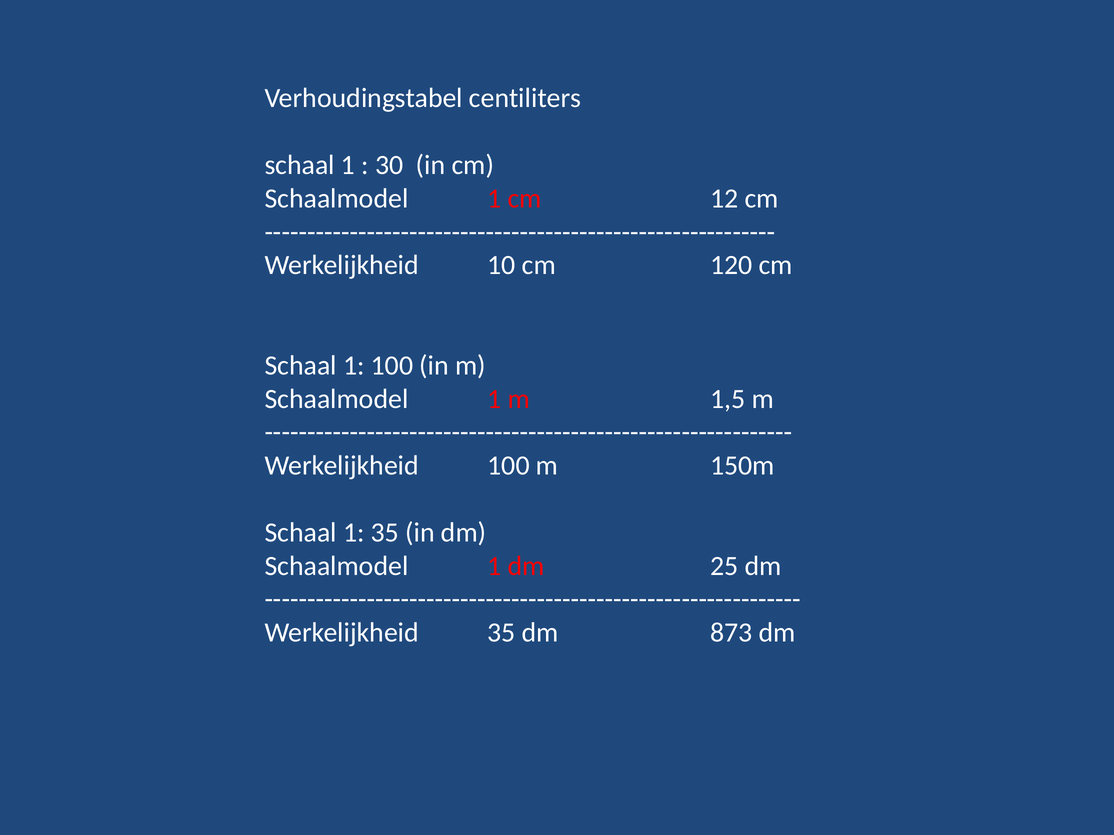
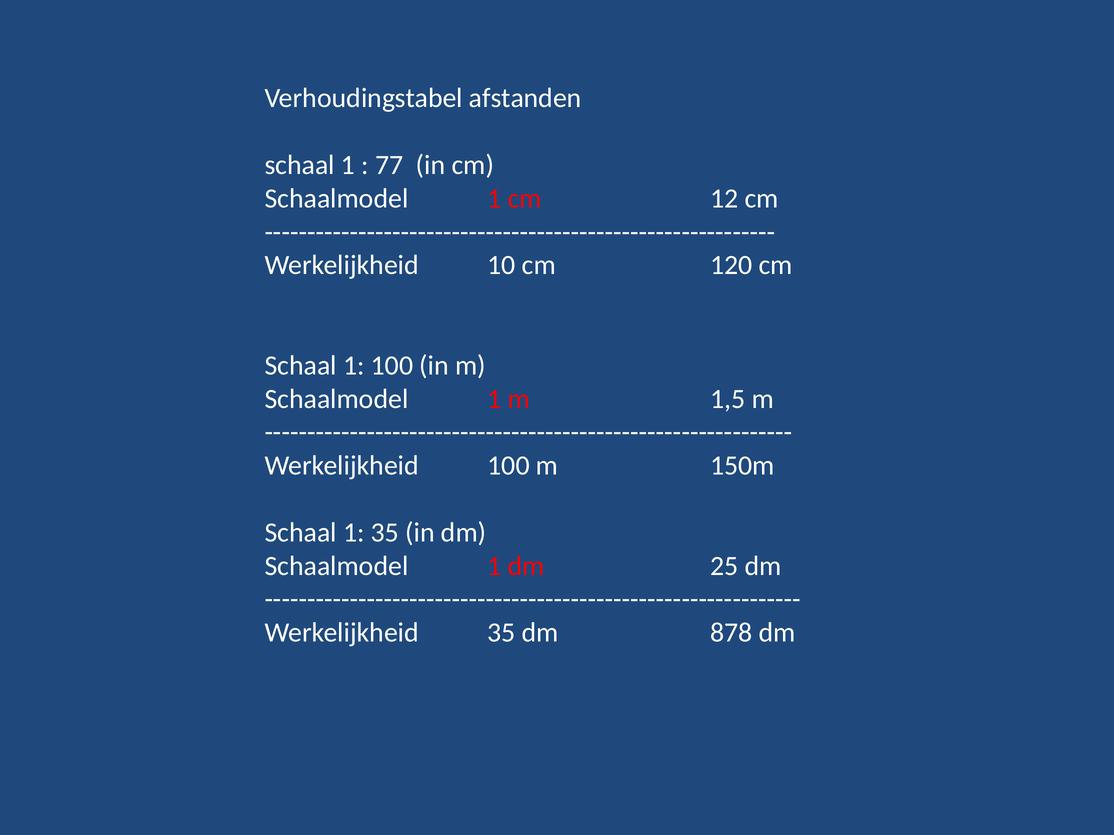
centiliters: centiliters -> afstanden
30: 30 -> 77
873: 873 -> 878
